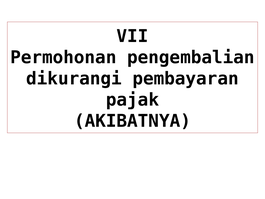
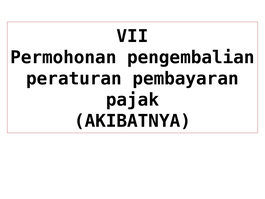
dikurangi: dikurangi -> peraturan
